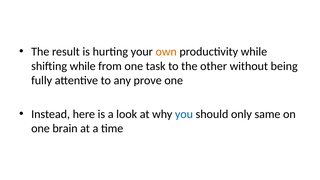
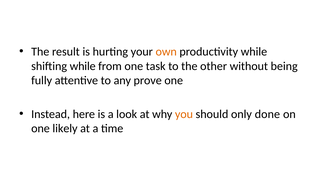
you colour: blue -> orange
same: same -> done
brain: brain -> likely
